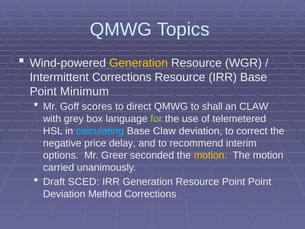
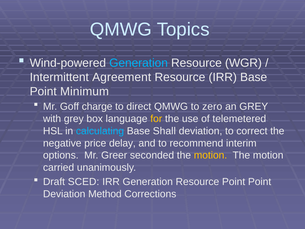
Generation at (139, 63) colour: yellow -> light blue
Intermittent Corrections: Corrections -> Agreement
scores: scores -> charge
shall: shall -> zero
an CLAW: CLAW -> GREY
for colour: light green -> yellow
Base Claw: Claw -> Shall
